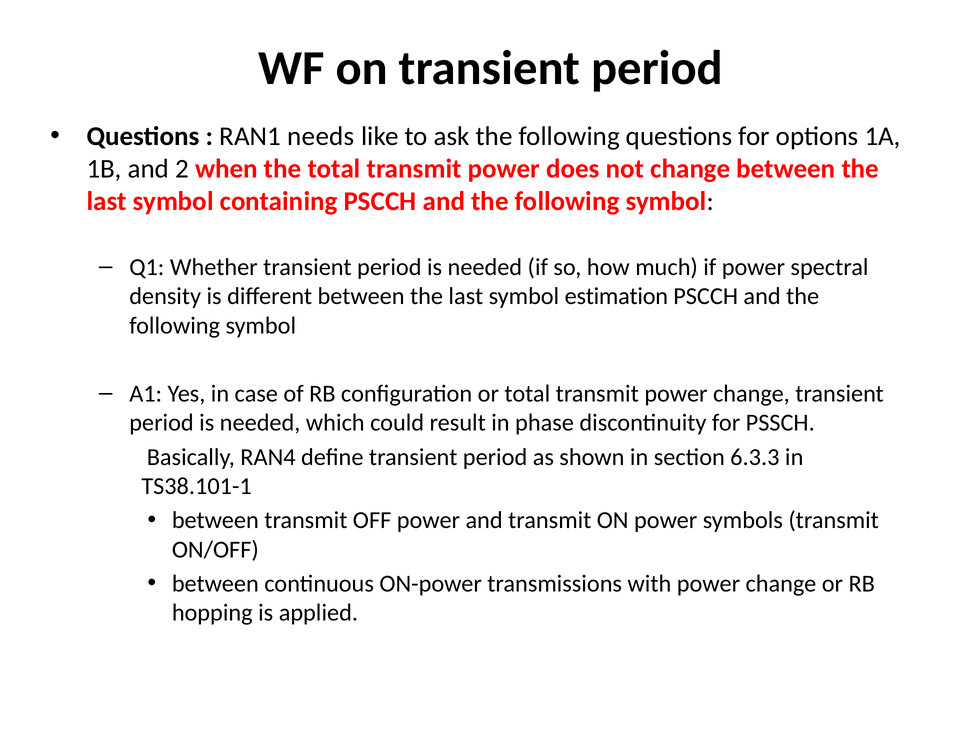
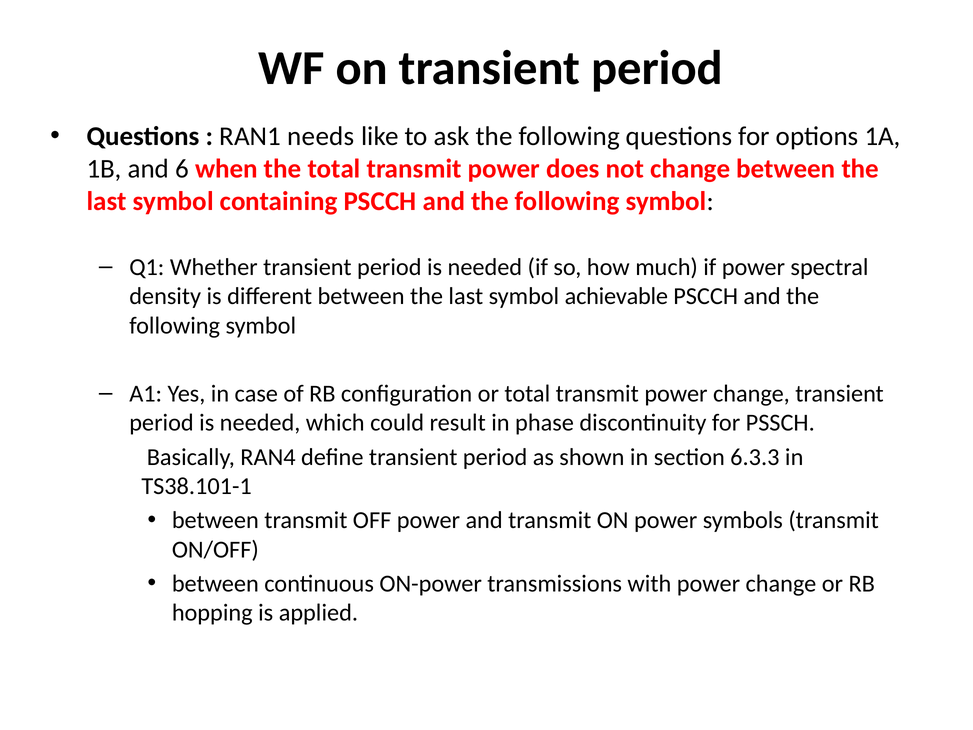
2: 2 -> 6
estimation: estimation -> achievable
